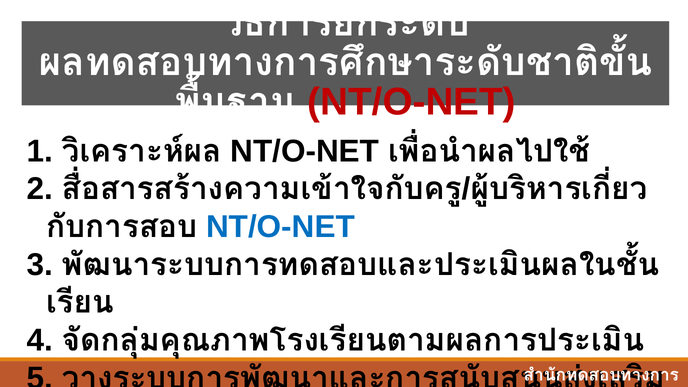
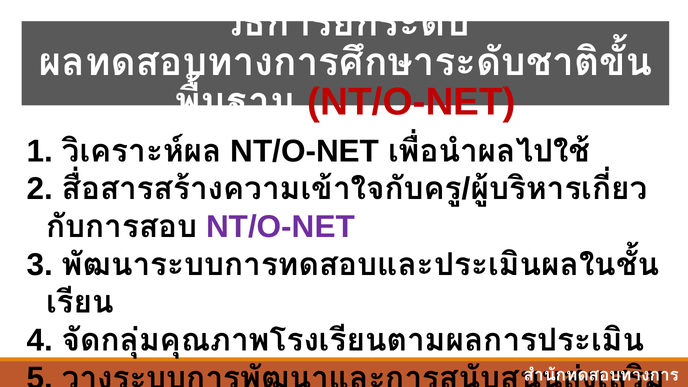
NT/O-NET at (280, 227) colour: blue -> purple
